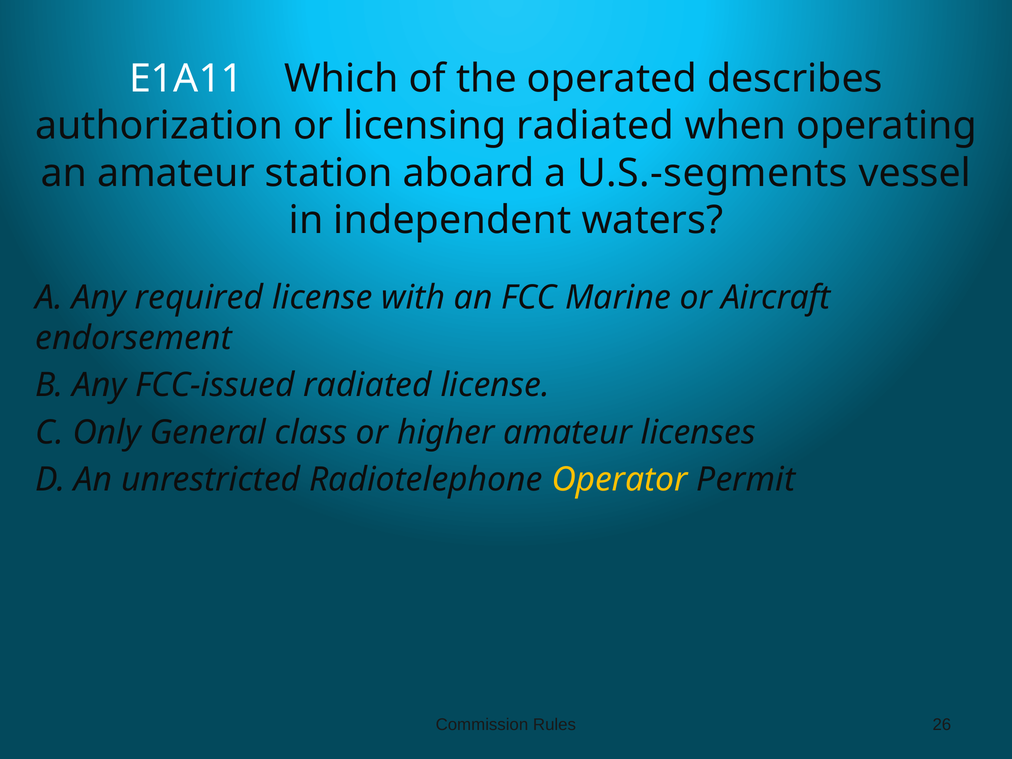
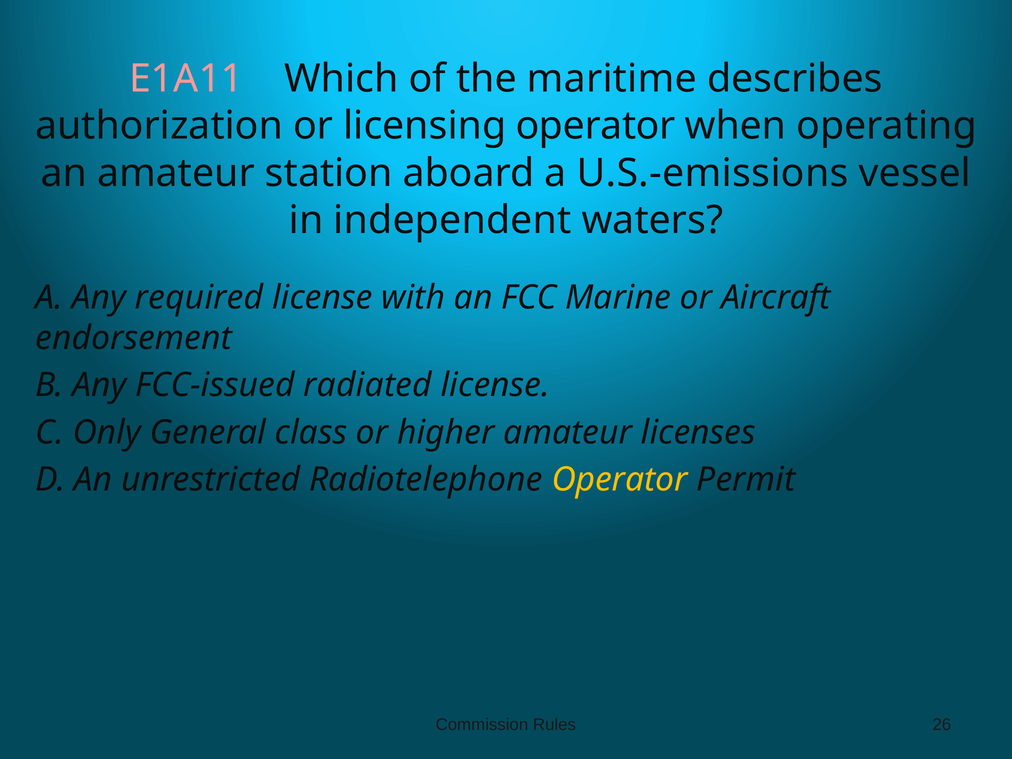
E1A11 colour: white -> pink
operated: operated -> maritime
licensing radiated: radiated -> operator
U.S.-segments: U.S.-segments -> U.S.-emissions
